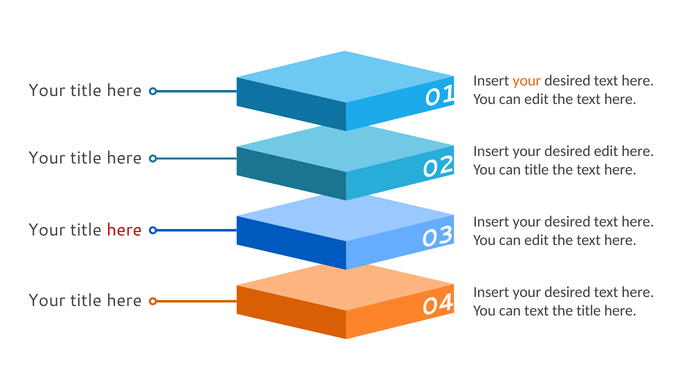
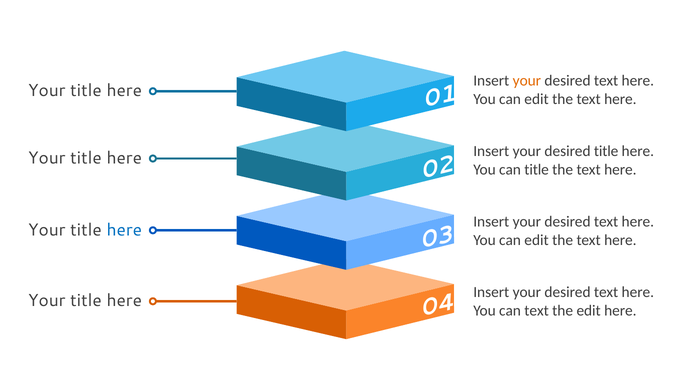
desired edit: edit -> title
here at (124, 230) colour: red -> blue
the title: title -> edit
